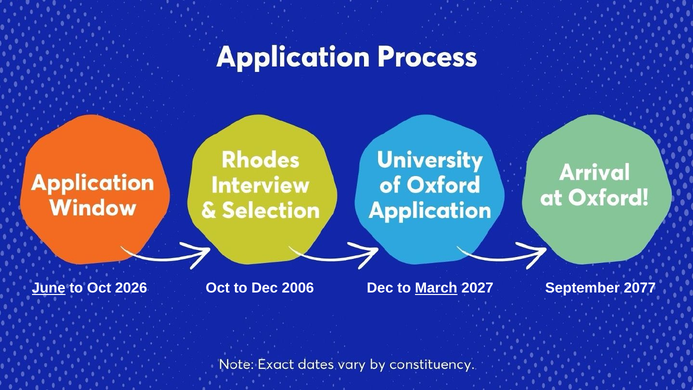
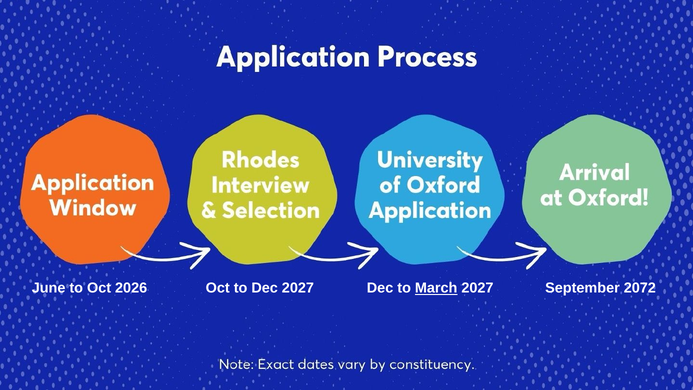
June underline: present -> none
Dec 2006: 2006 -> 2027
2077: 2077 -> 2072
